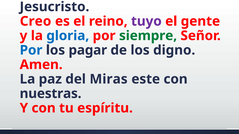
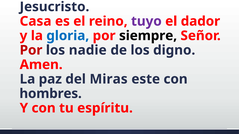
Creo: Creo -> Casa
gente: gente -> dador
siempre colour: green -> black
Por at (31, 50) colour: blue -> red
pagar: pagar -> nadie
nuestras: nuestras -> hombres
